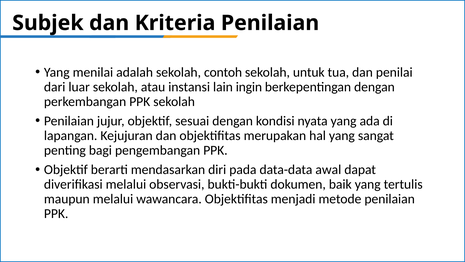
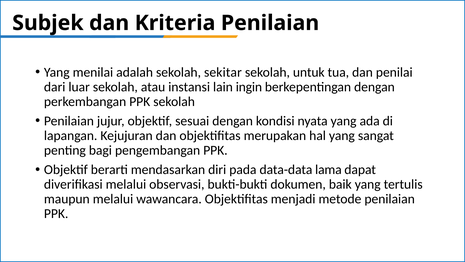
contoh: contoh -> sekitar
awal: awal -> lama
